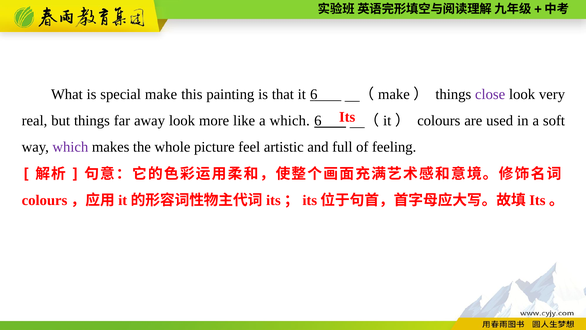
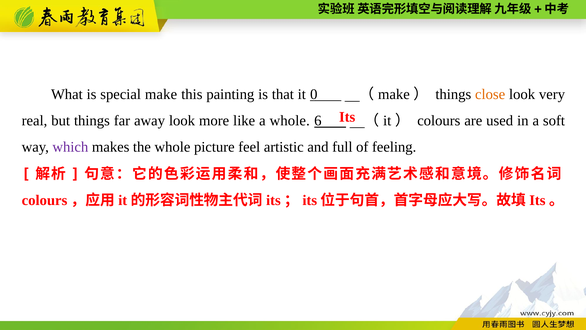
it 6: 6 -> 0
close colour: purple -> orange
a which: which -> whole
